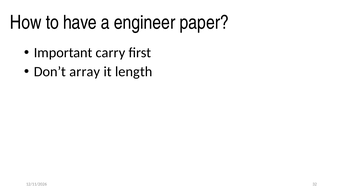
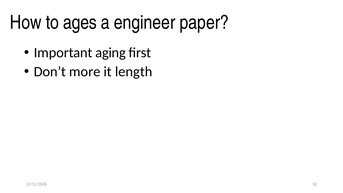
have: have -> ages
carry: carry -> aging
array: array -> more
